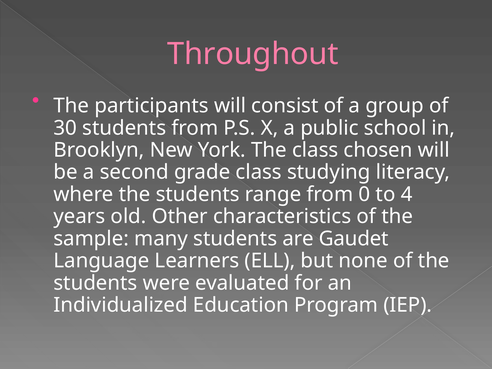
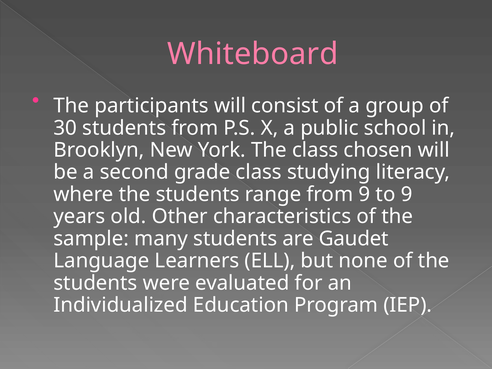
Throughout: Throughout -> Whiteboard
from 0: 0 -> 9
to 4: 4 -> 9
